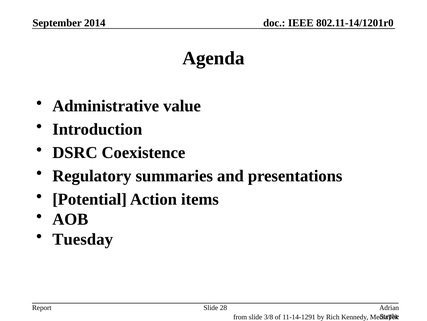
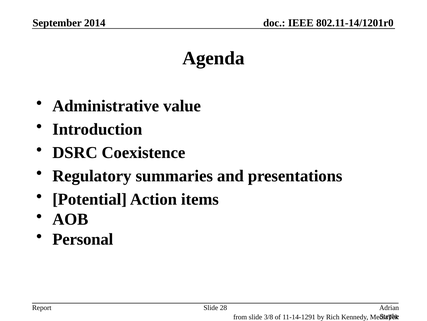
Tuesday: Tuesday -> Personal
